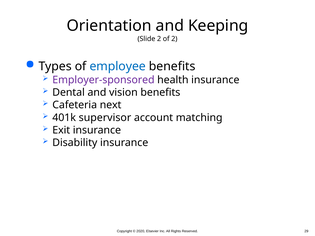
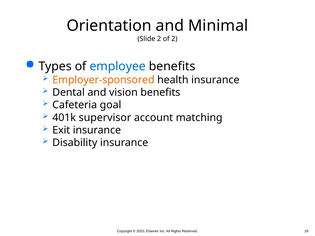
Keeping: Keeping -> Minimal
Employer-sponsored colour: purple -> orange
next: next -> goal
